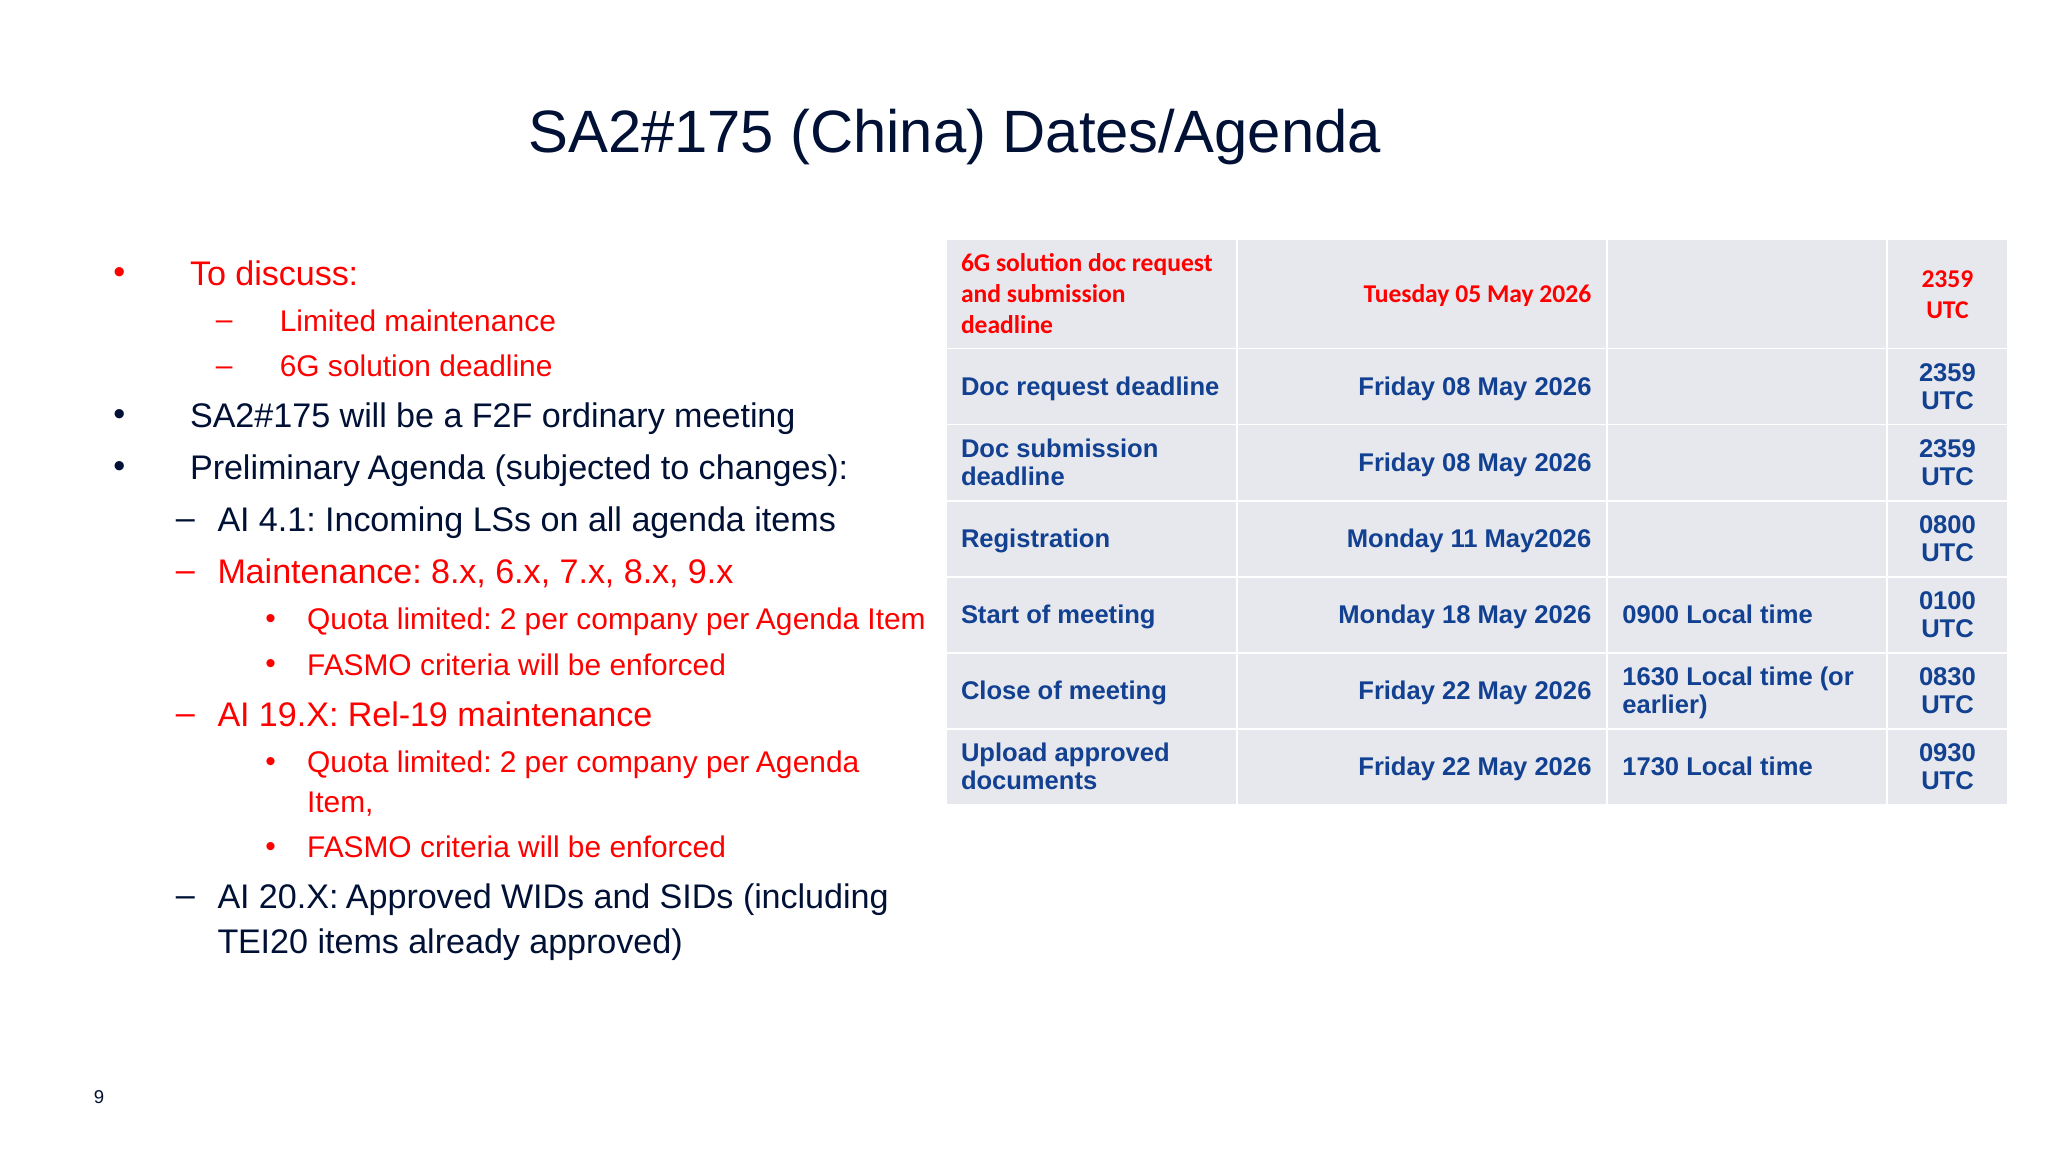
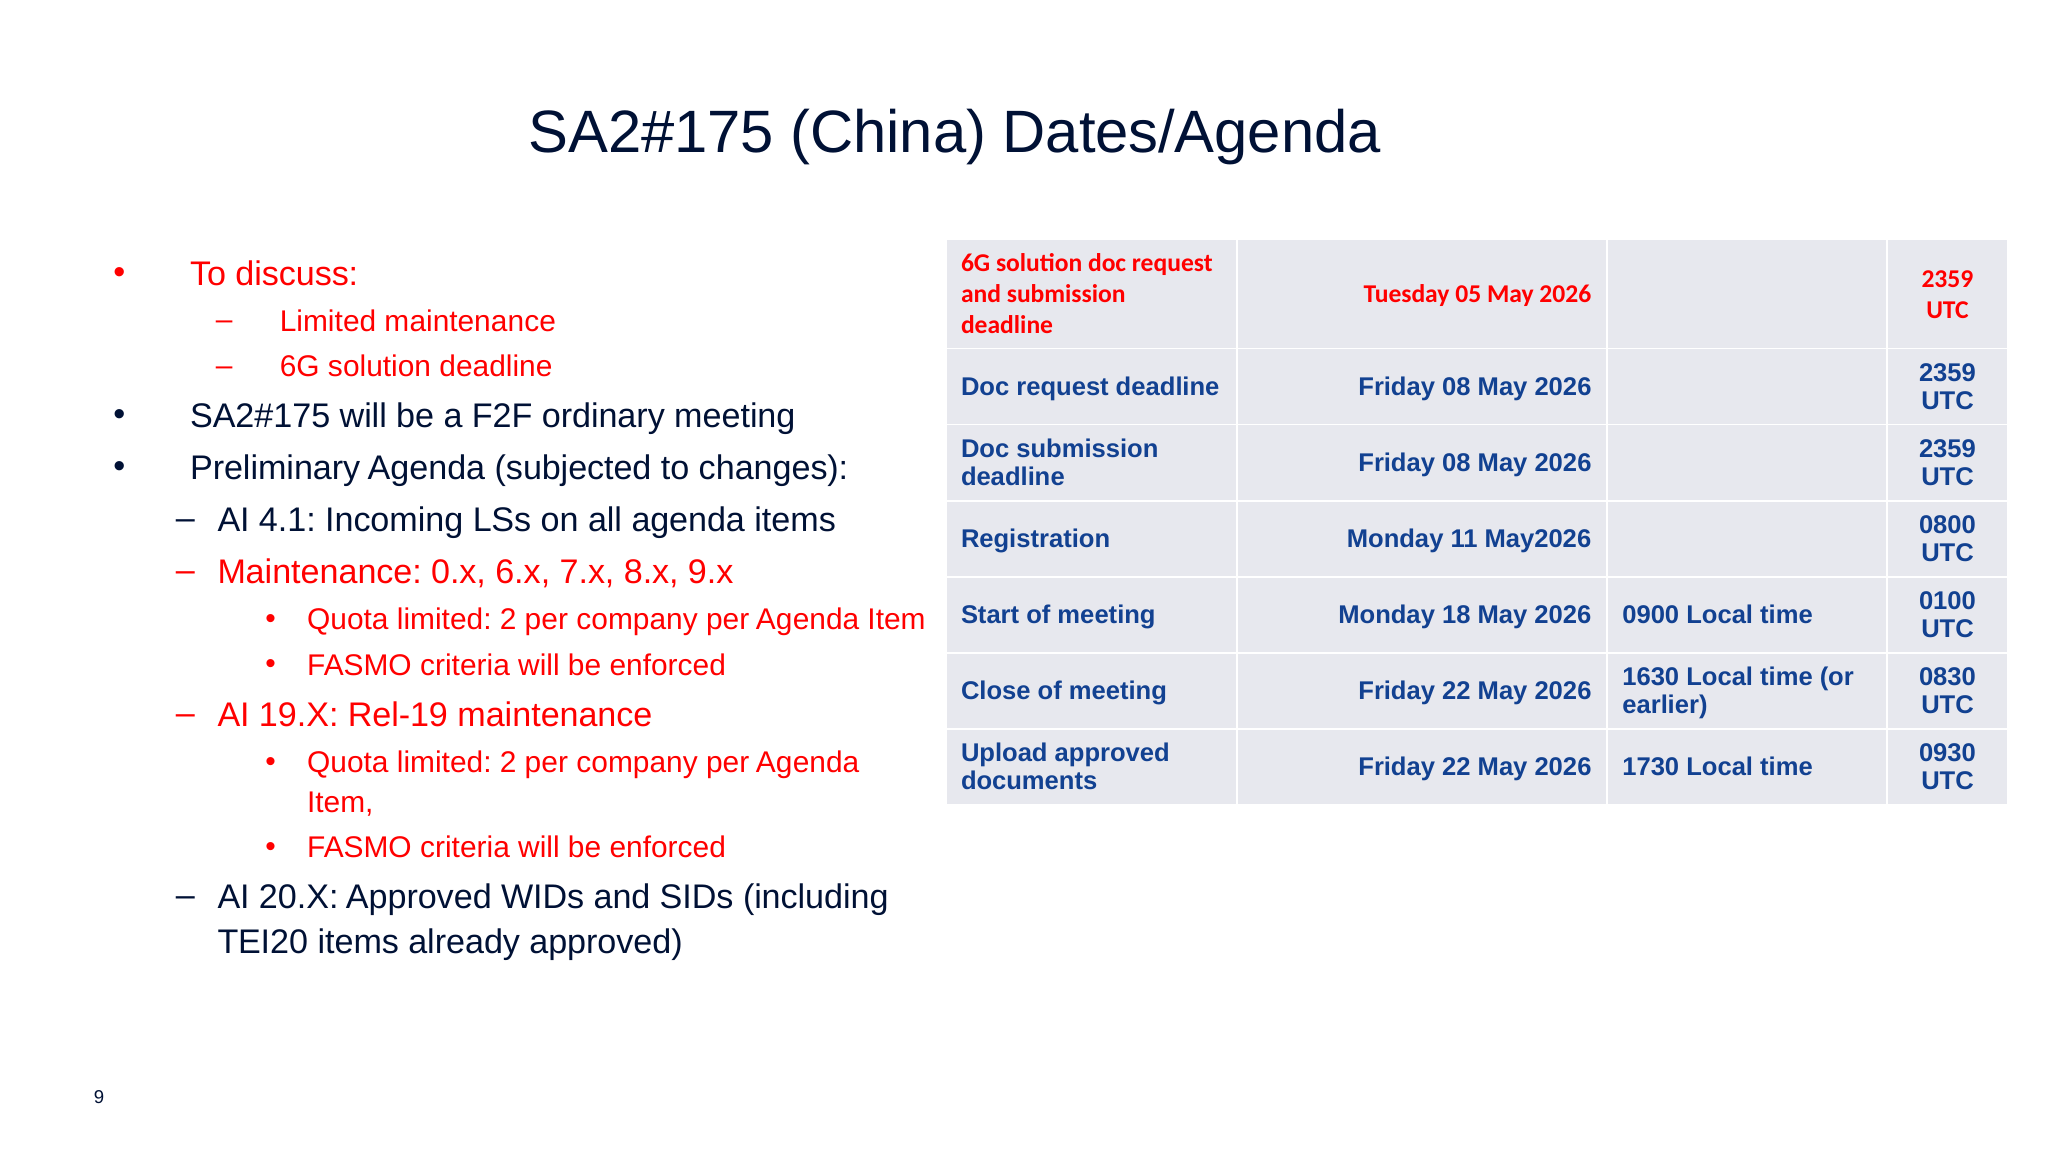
Maintenance 8.x: 8.x -> 0.x
